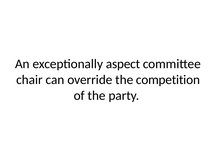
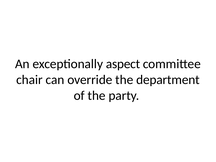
competition: competition -> department
